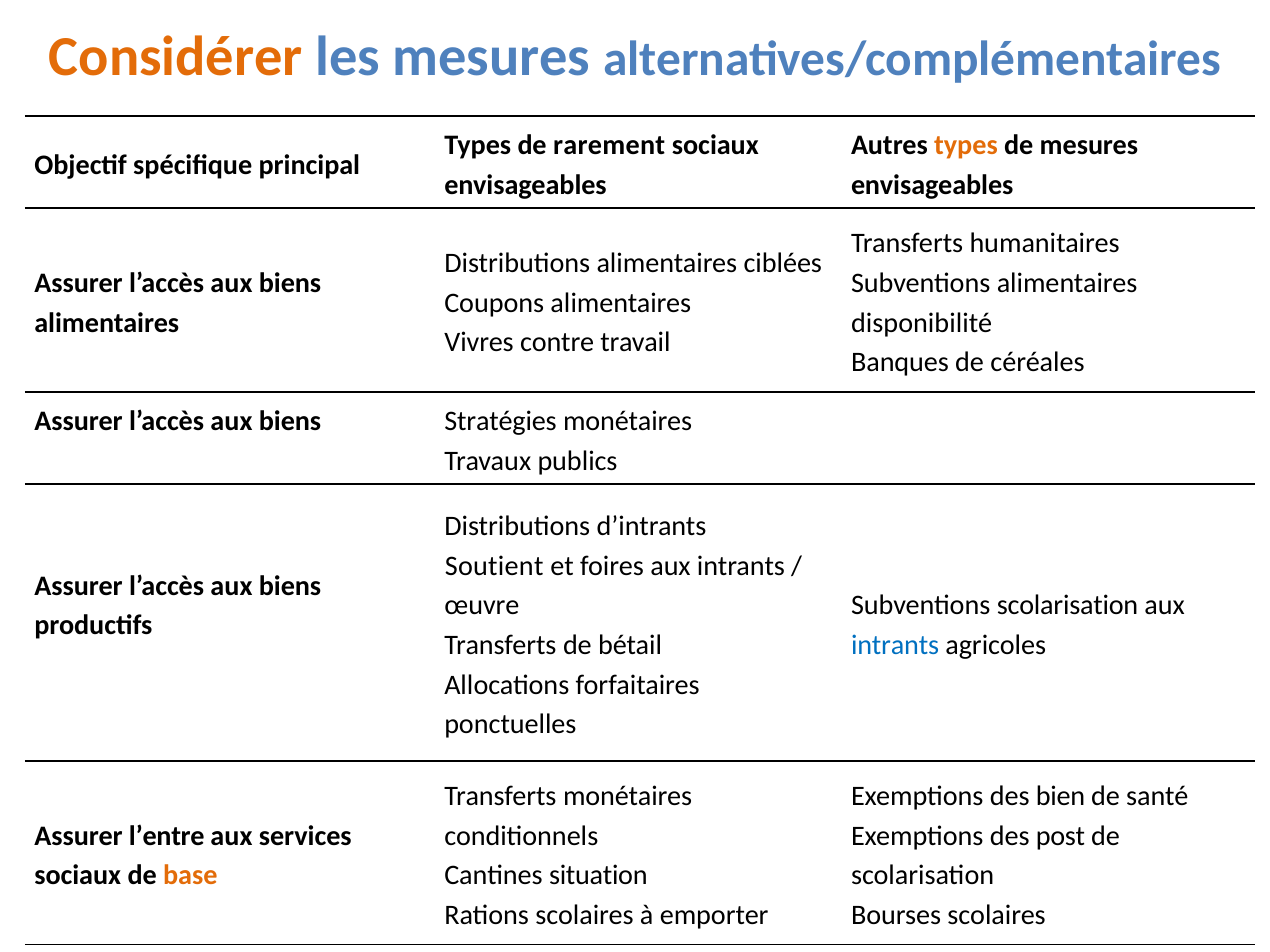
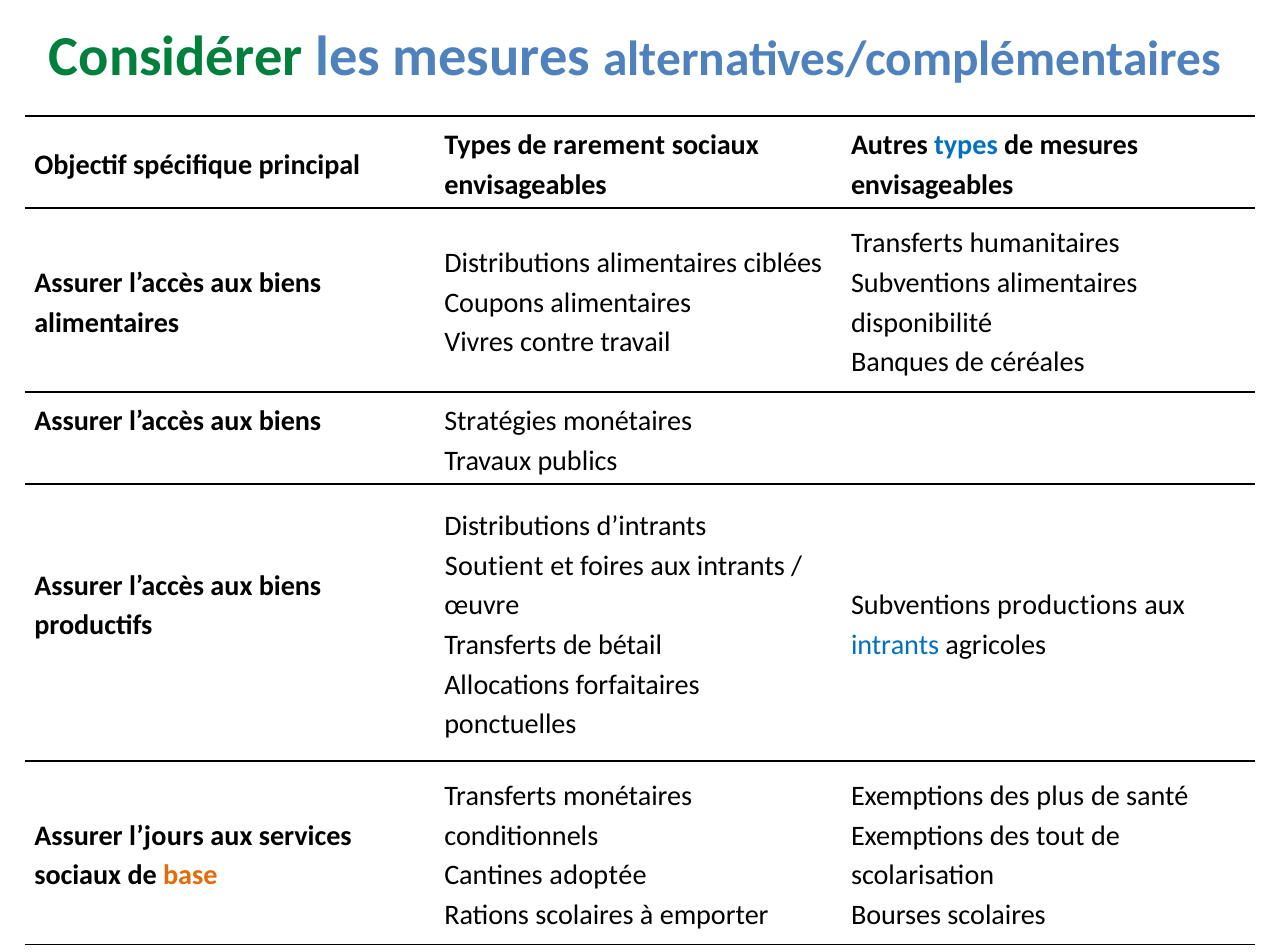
Considérer colour: orange -> green
types at (966, 145) colour: orange -> blue
Subventions scolarisation: scolarisation -> productions
bien: bien -> plus
l’entre: l’entre -> l’jours
post: post -> tout
situation: situation -> adoptée
